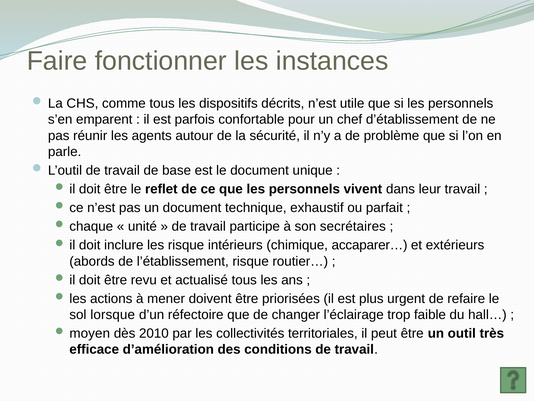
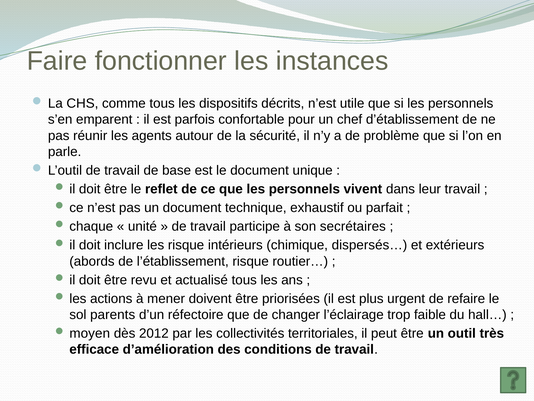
accaparer…: accaparer… -> dispersés…
lorsque: lorsque -> parents
2010: 2010 -> 2012
